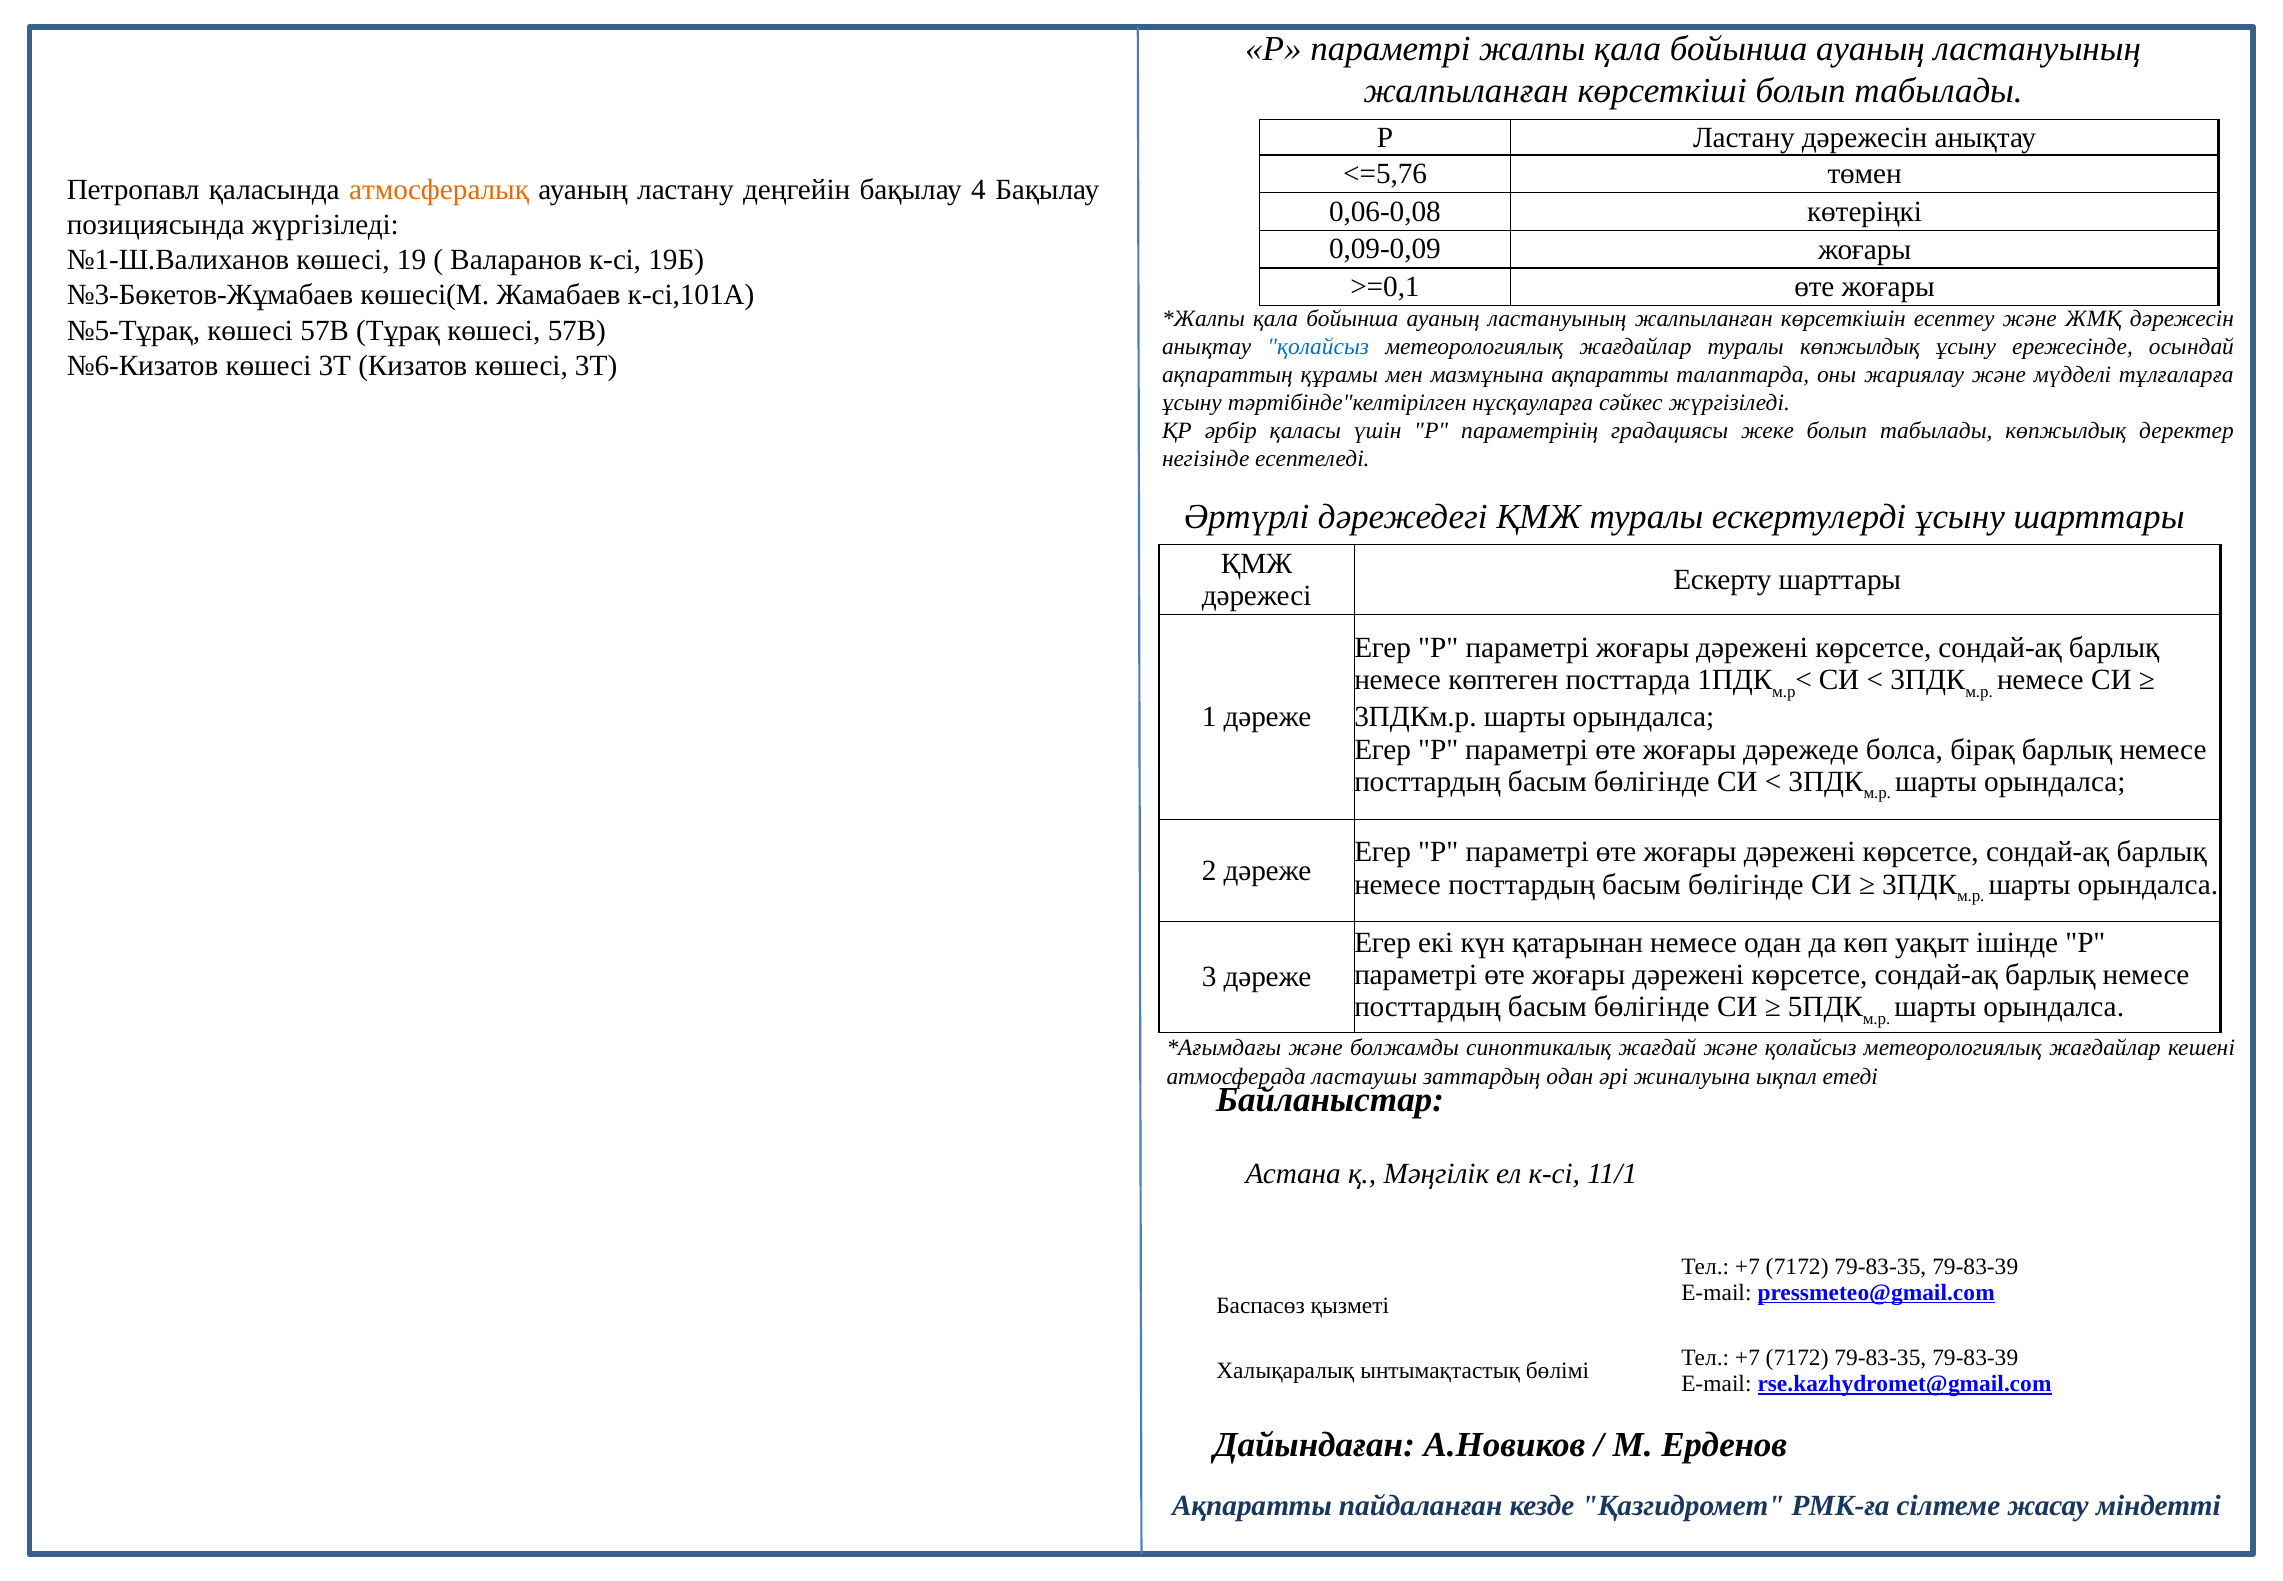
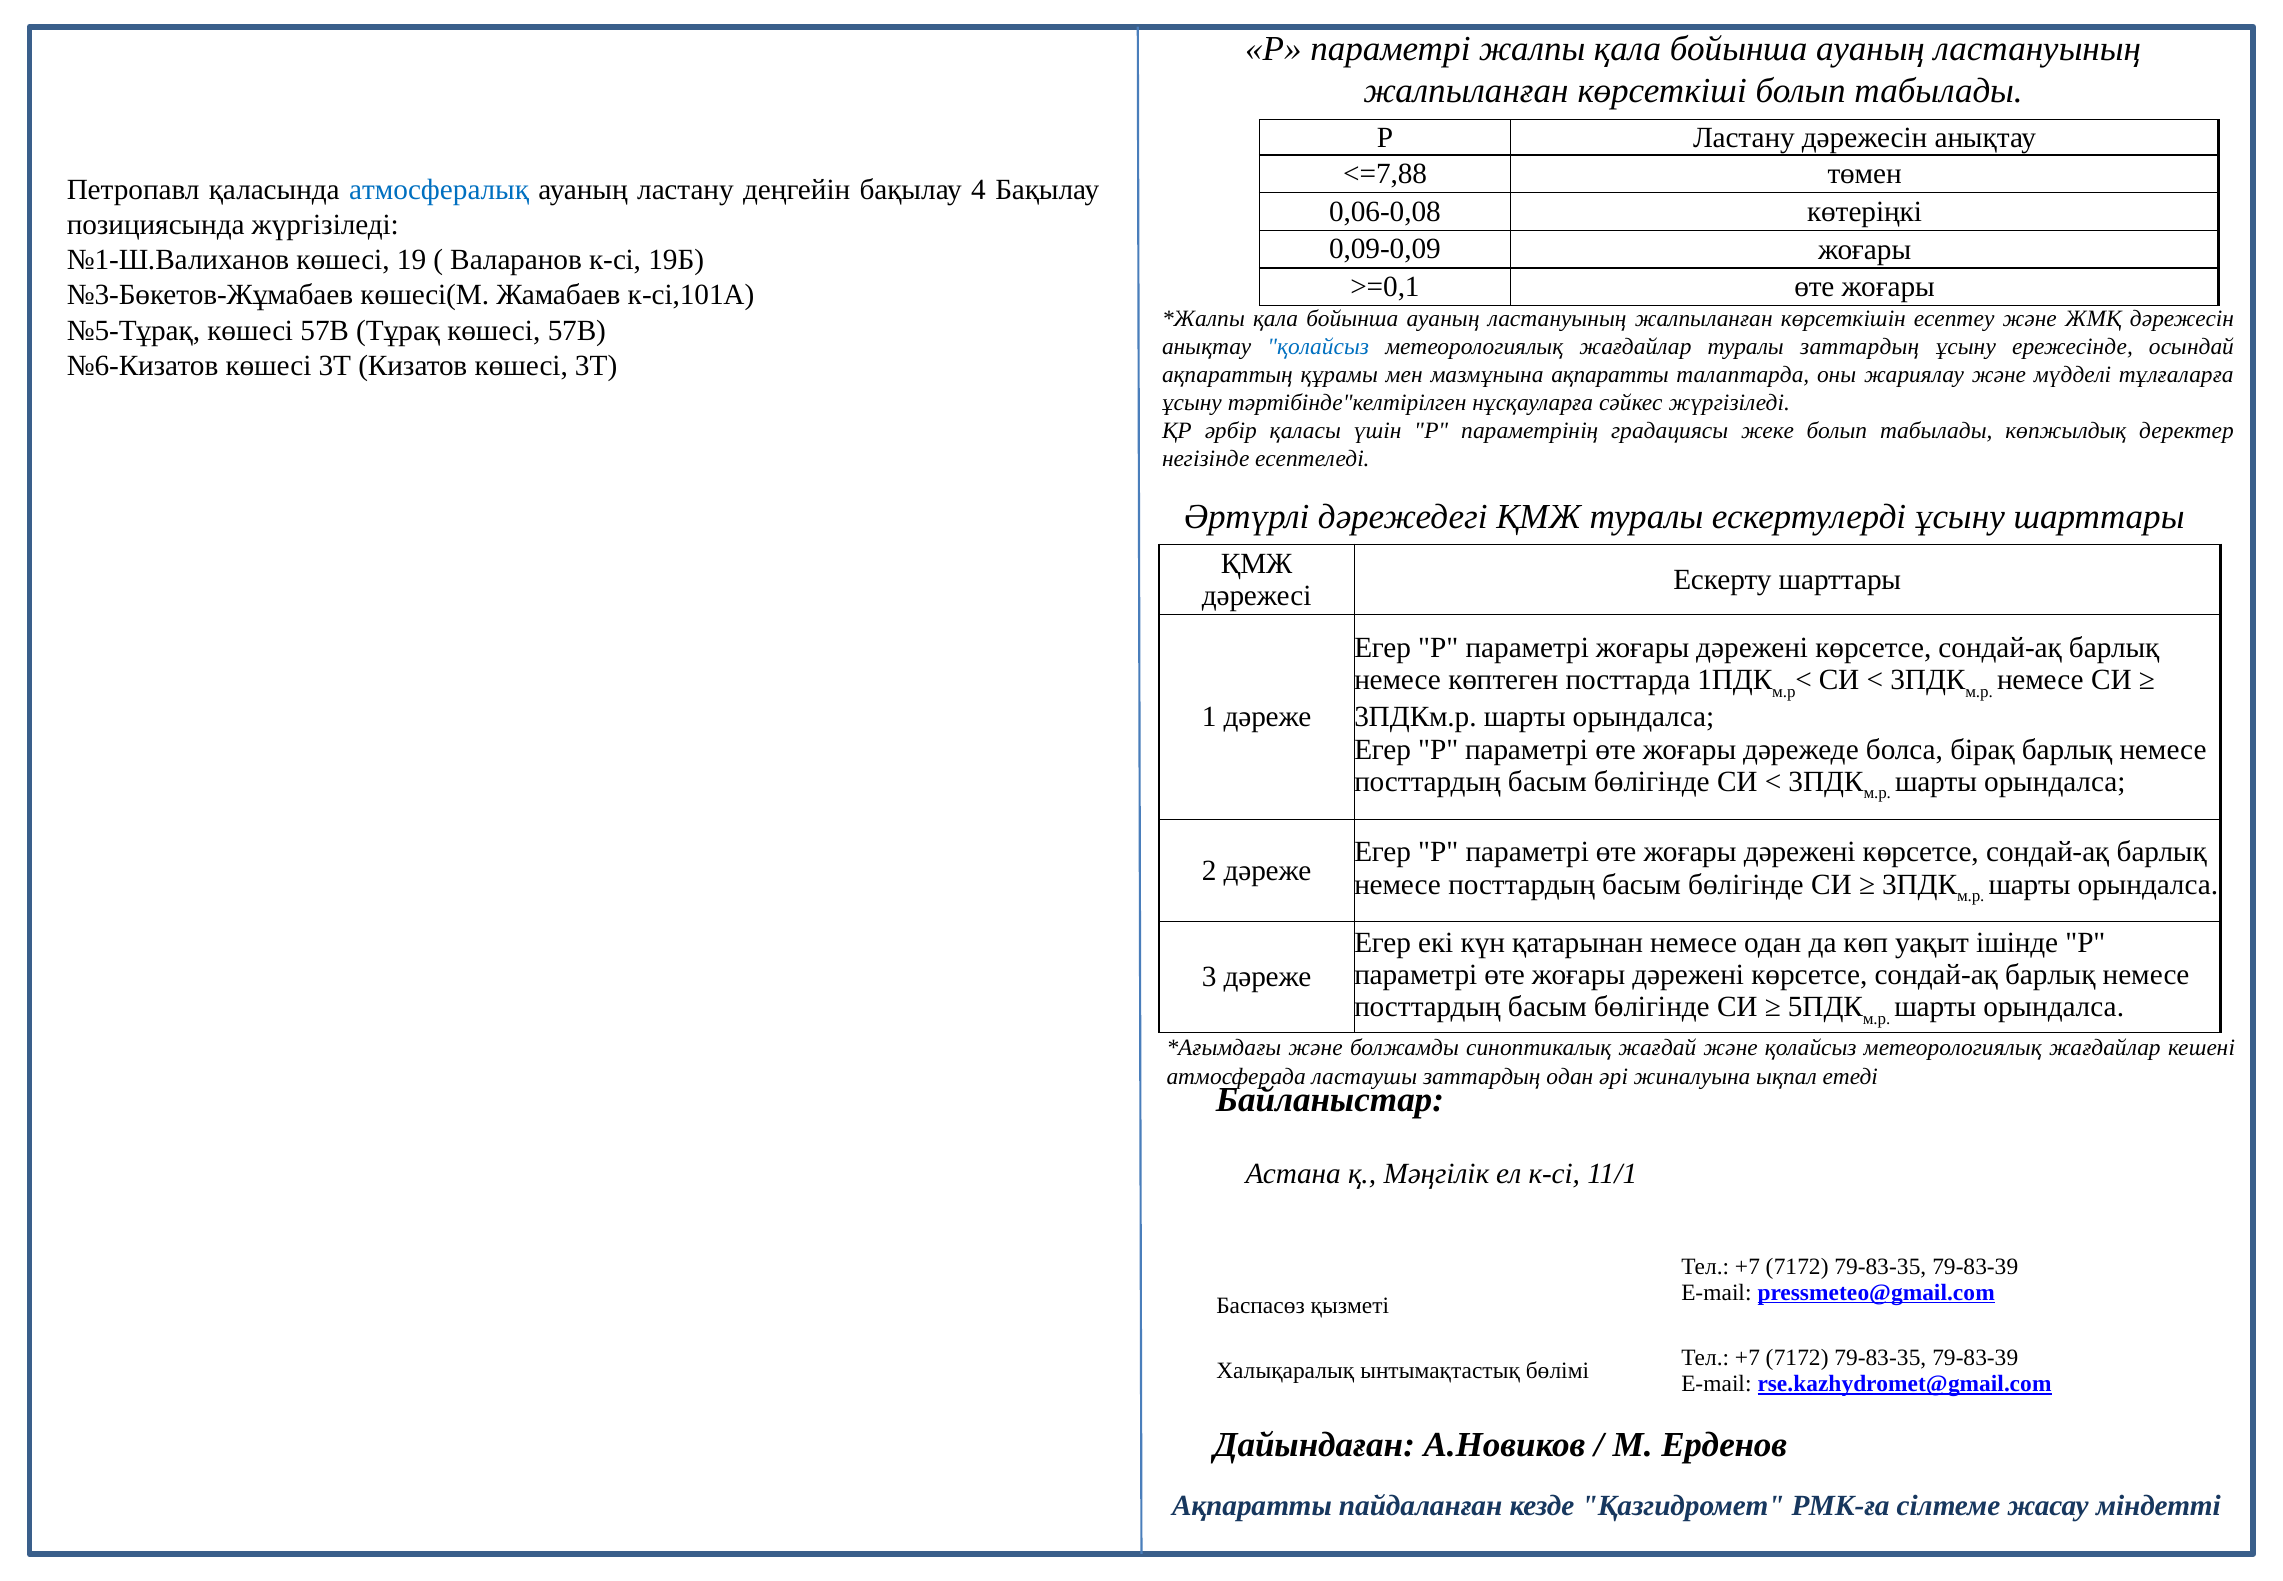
<=5,76: <=5,76 -> <=7,88
атмосфералық colour: orange -> blue
туралы көпжылдық: көпжылдық -> заттардың
